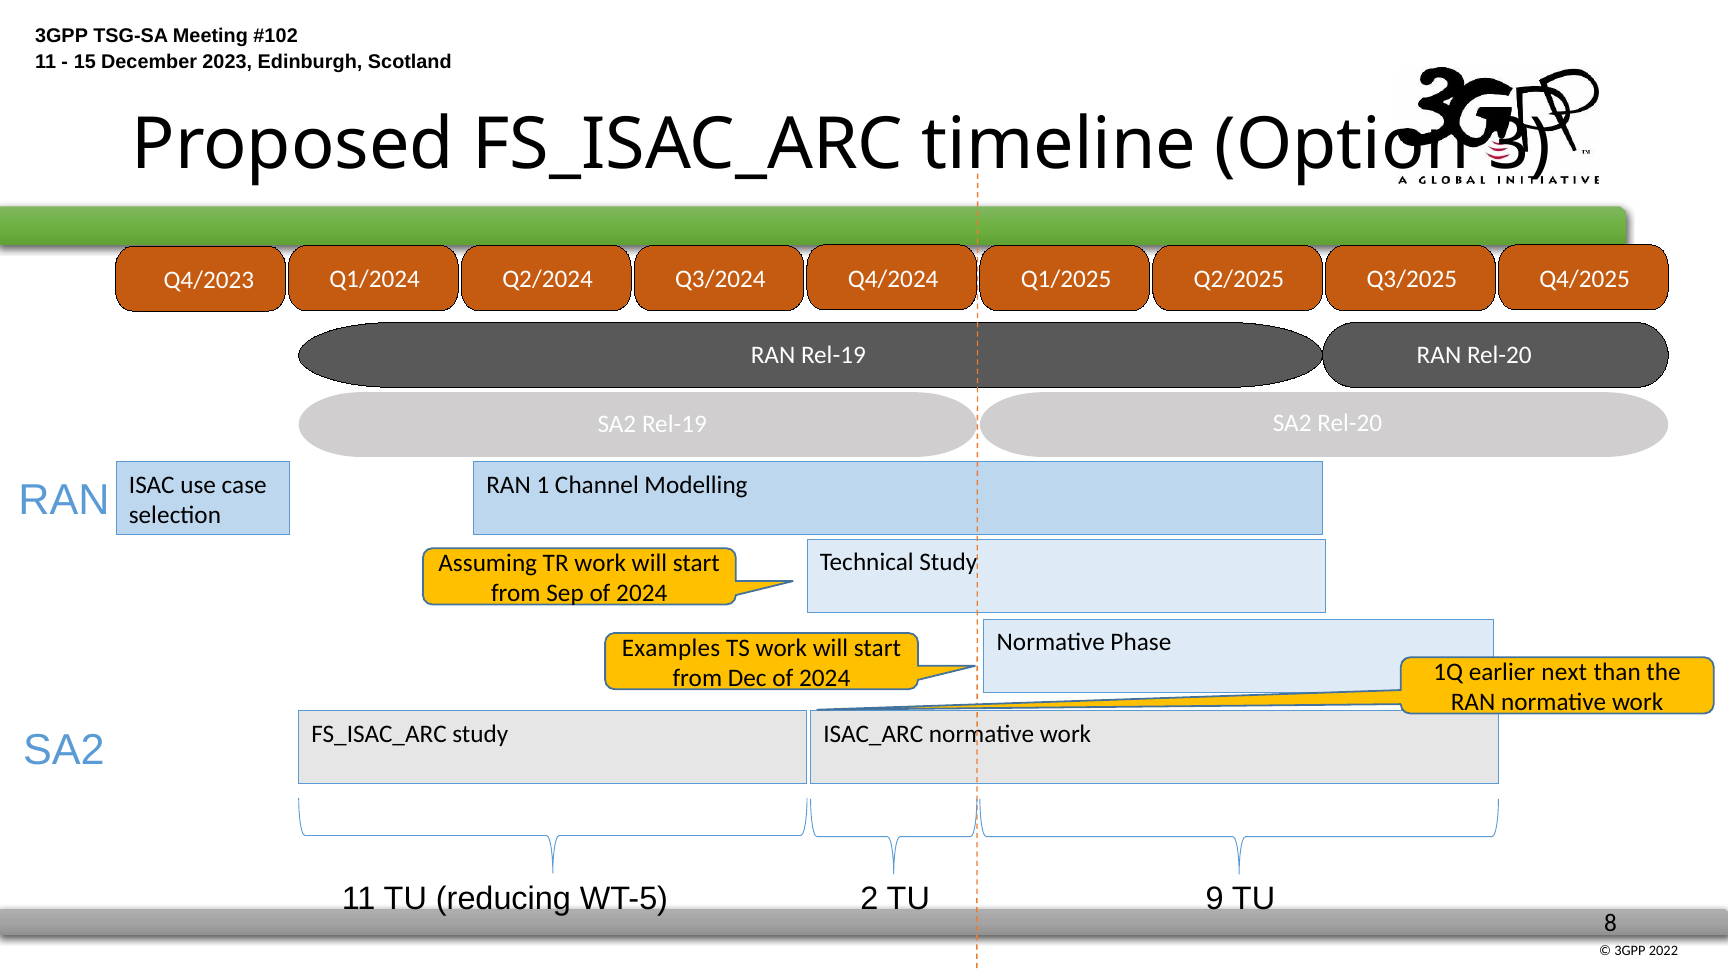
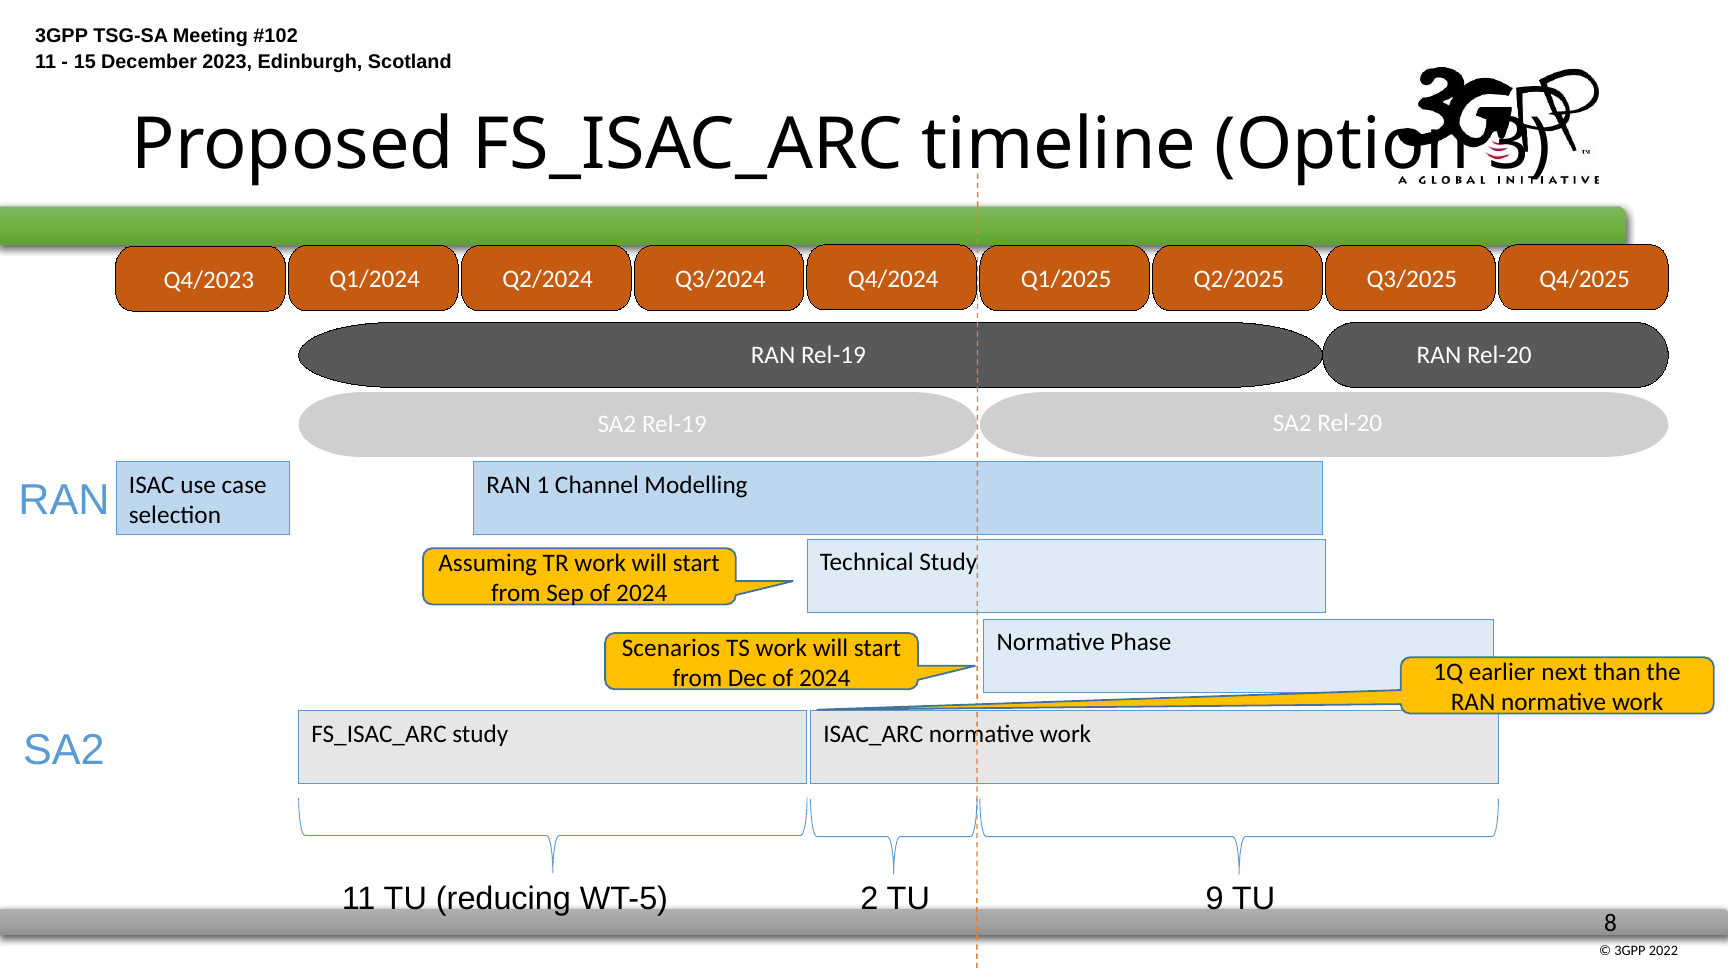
Examples: Examples -> Scenarios
